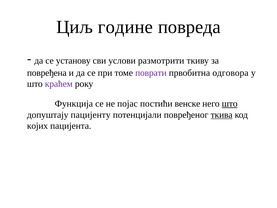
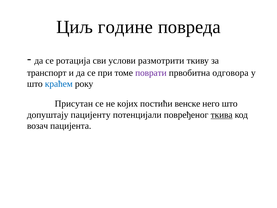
установу: установу -> ротација
повређена: повређена -> транспорт
краћем colour: purple -> blue
Функција: Функција -> Присутан
појас: појас -> којих
што at (230, 104) underline: present -> none
којих: којих -> возач
